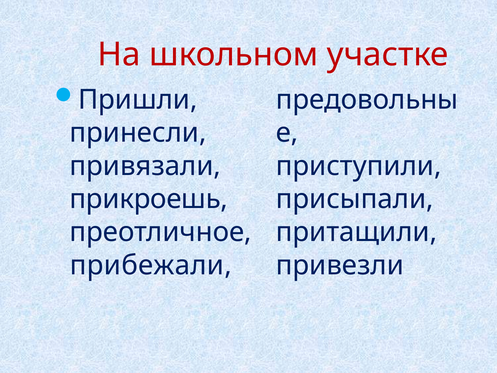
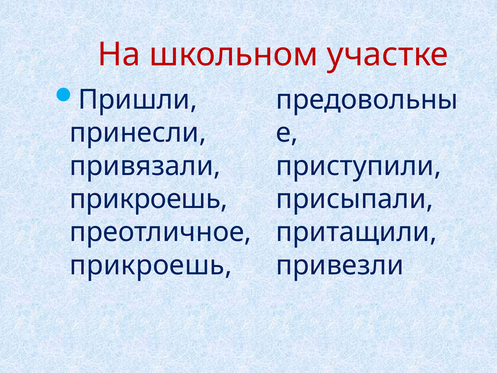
прибежали at (151, 265): прибежали -> прикроешь
